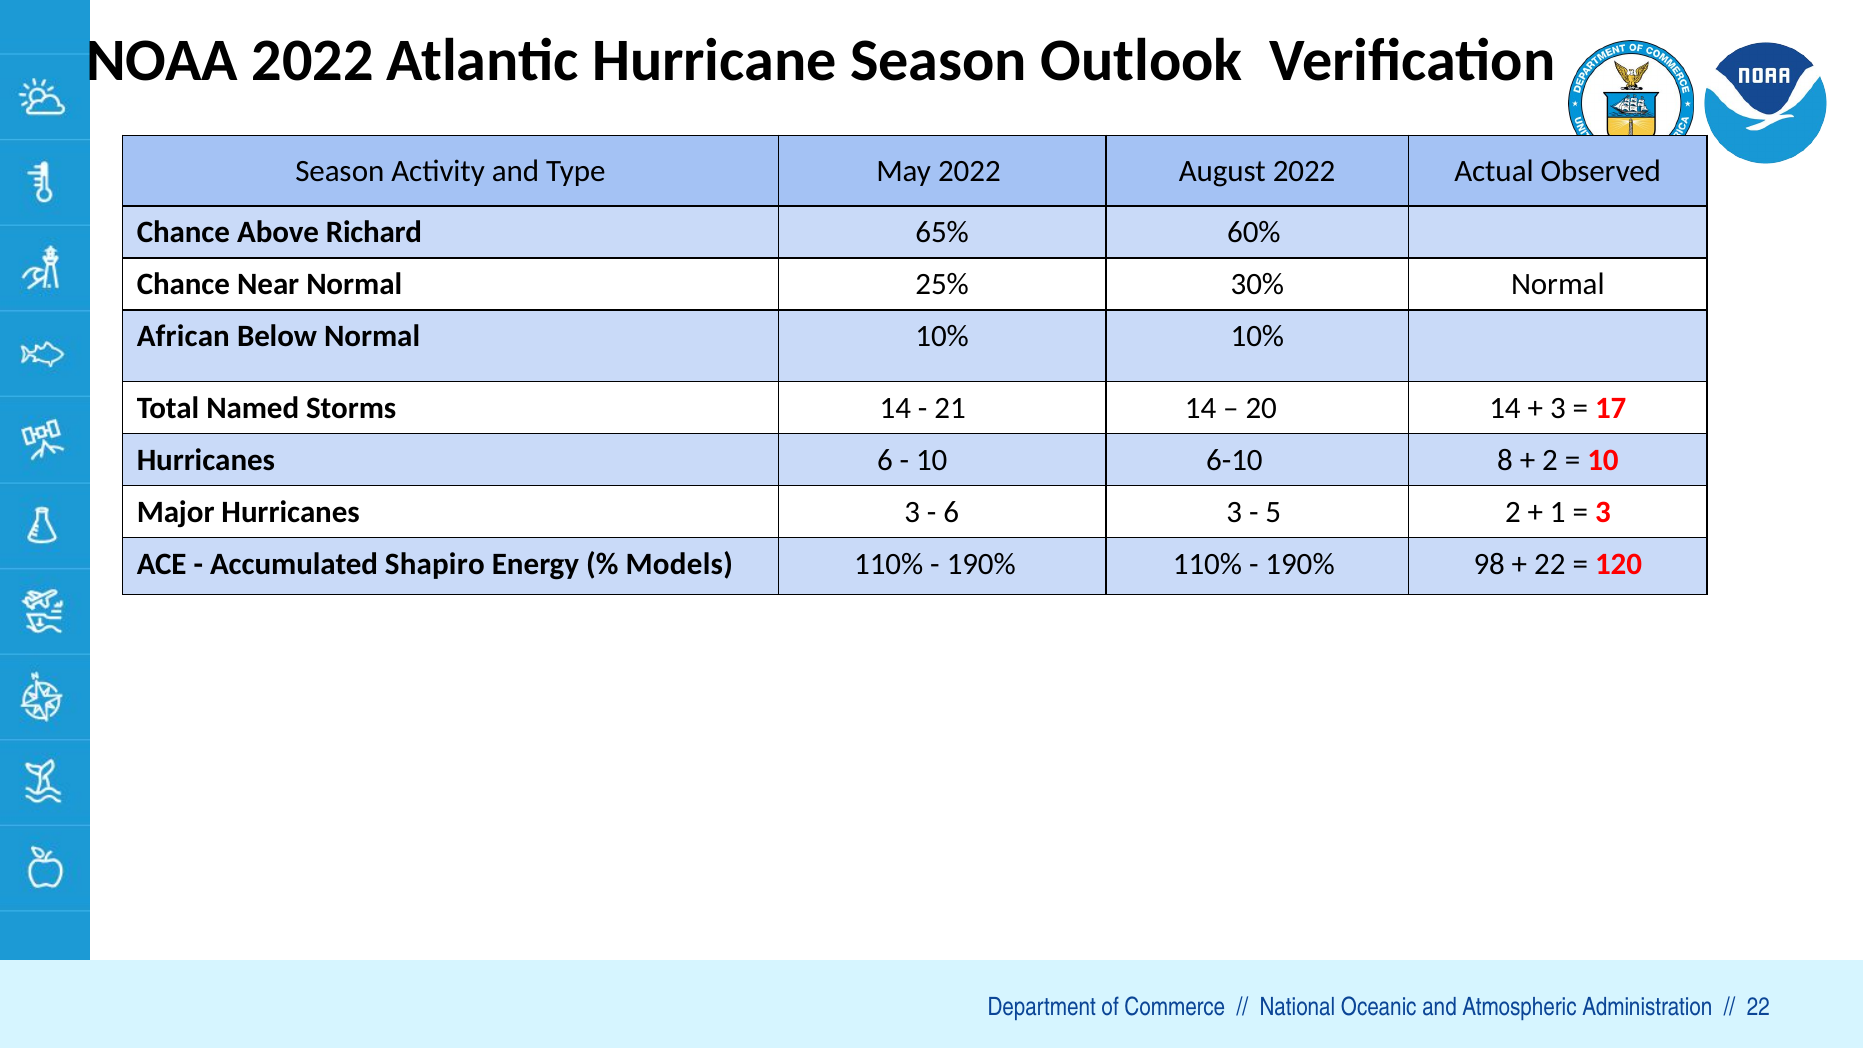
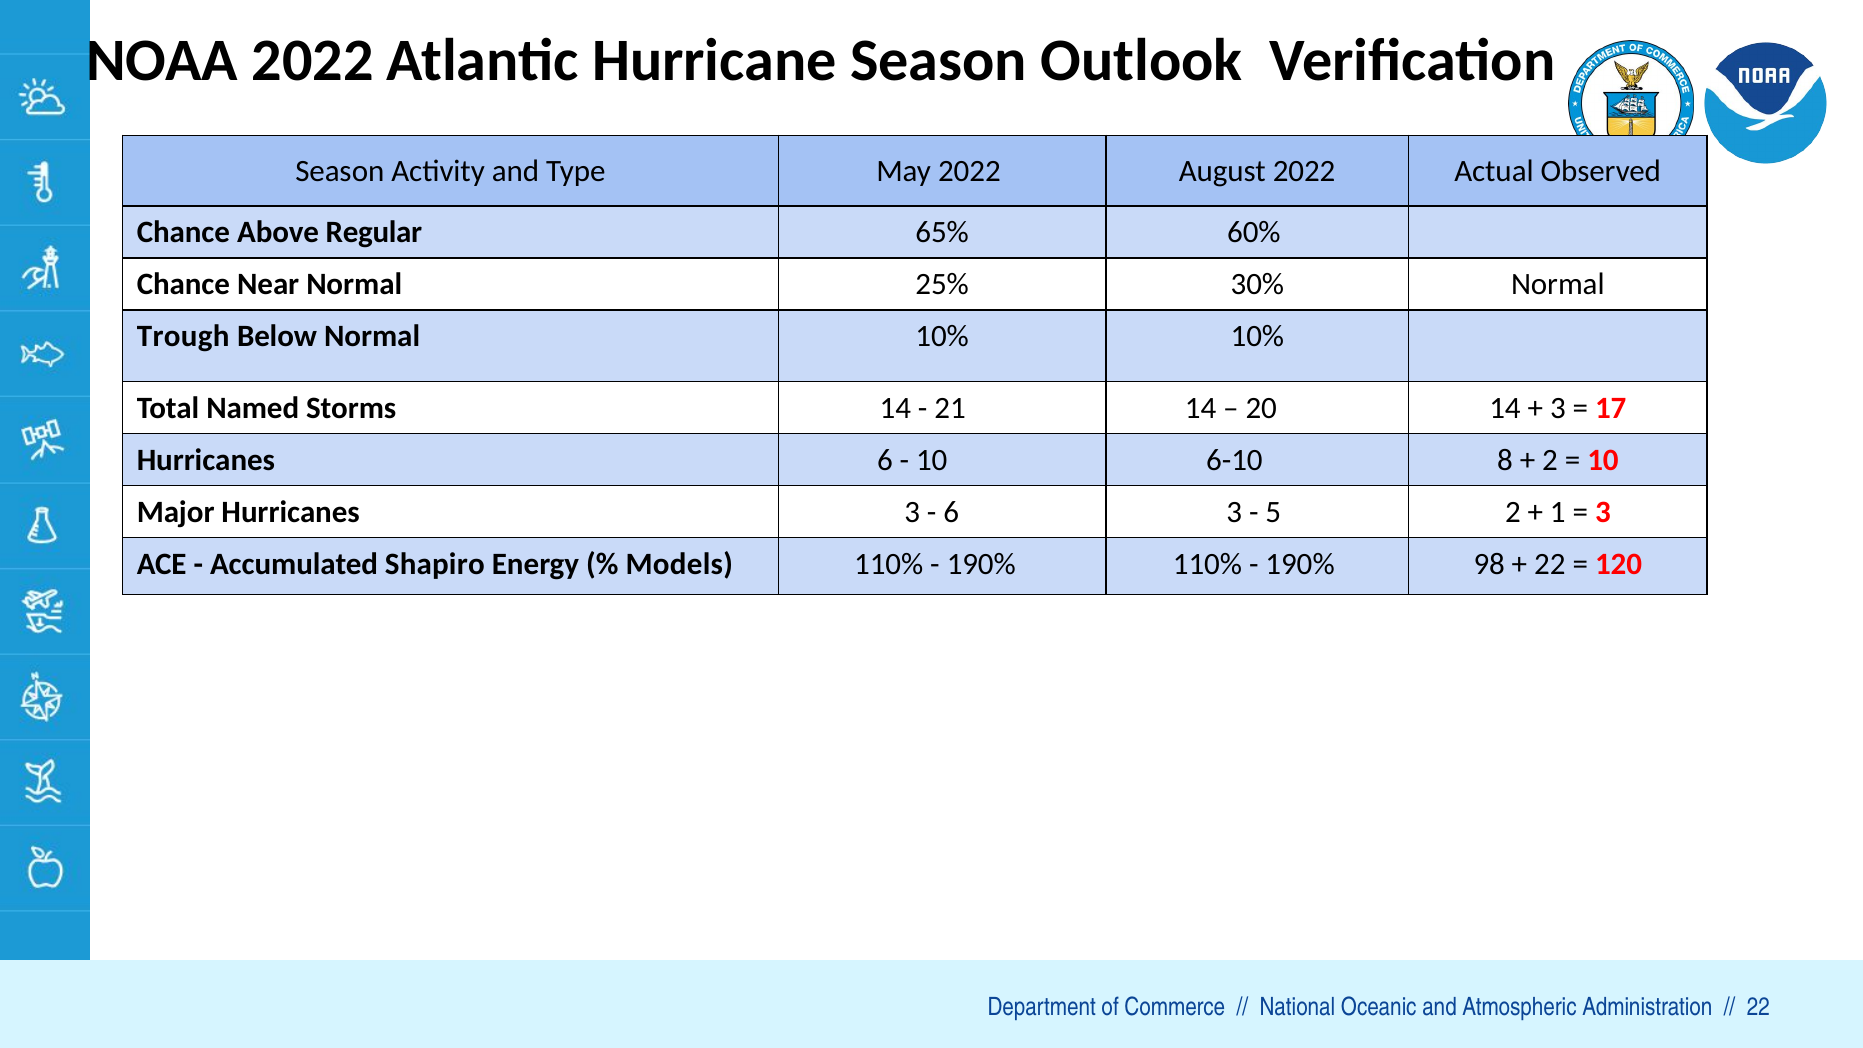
Richard: Richard -> Regular
African: African -> Trough
